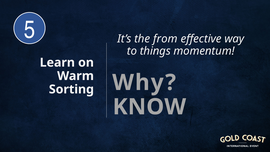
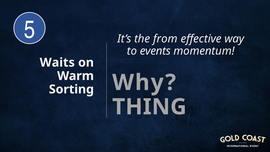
things: things -> events
Learn: Learn -> Waits
KNOW: KNOW -> THING
